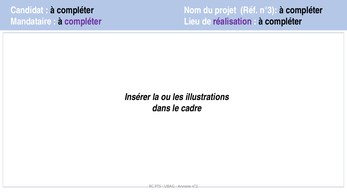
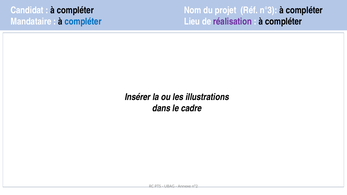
compléter at (83, 21) colour: purple -> blue
